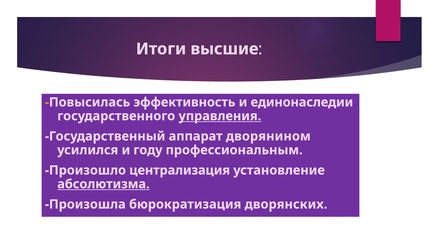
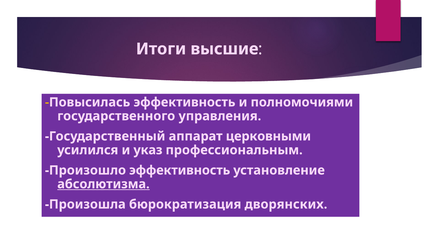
единонаследии: единонаследии -> полномочиями
управления underline: present -> none
дворянином: дворянином -> церковными
году: году -> указ
Произошло централизация: централизация -> эффективность
